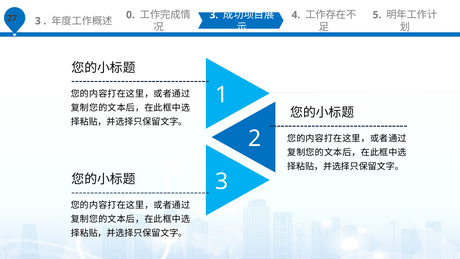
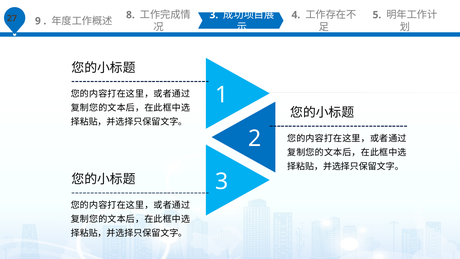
3 at (38, 21): 3 -> 9
0: 0 -> 8
